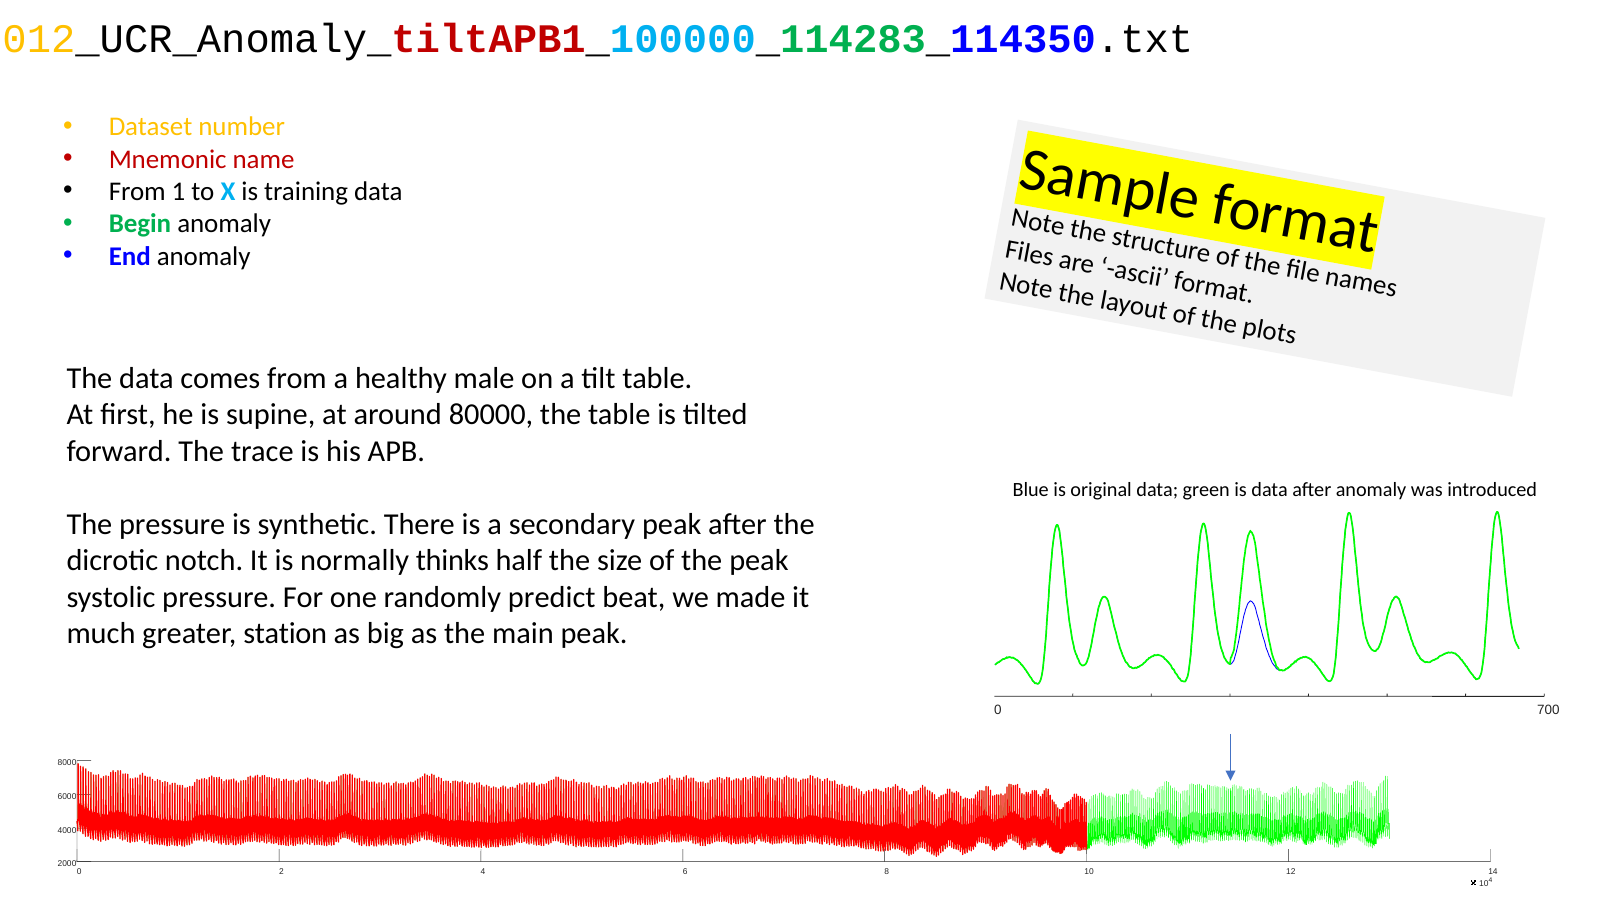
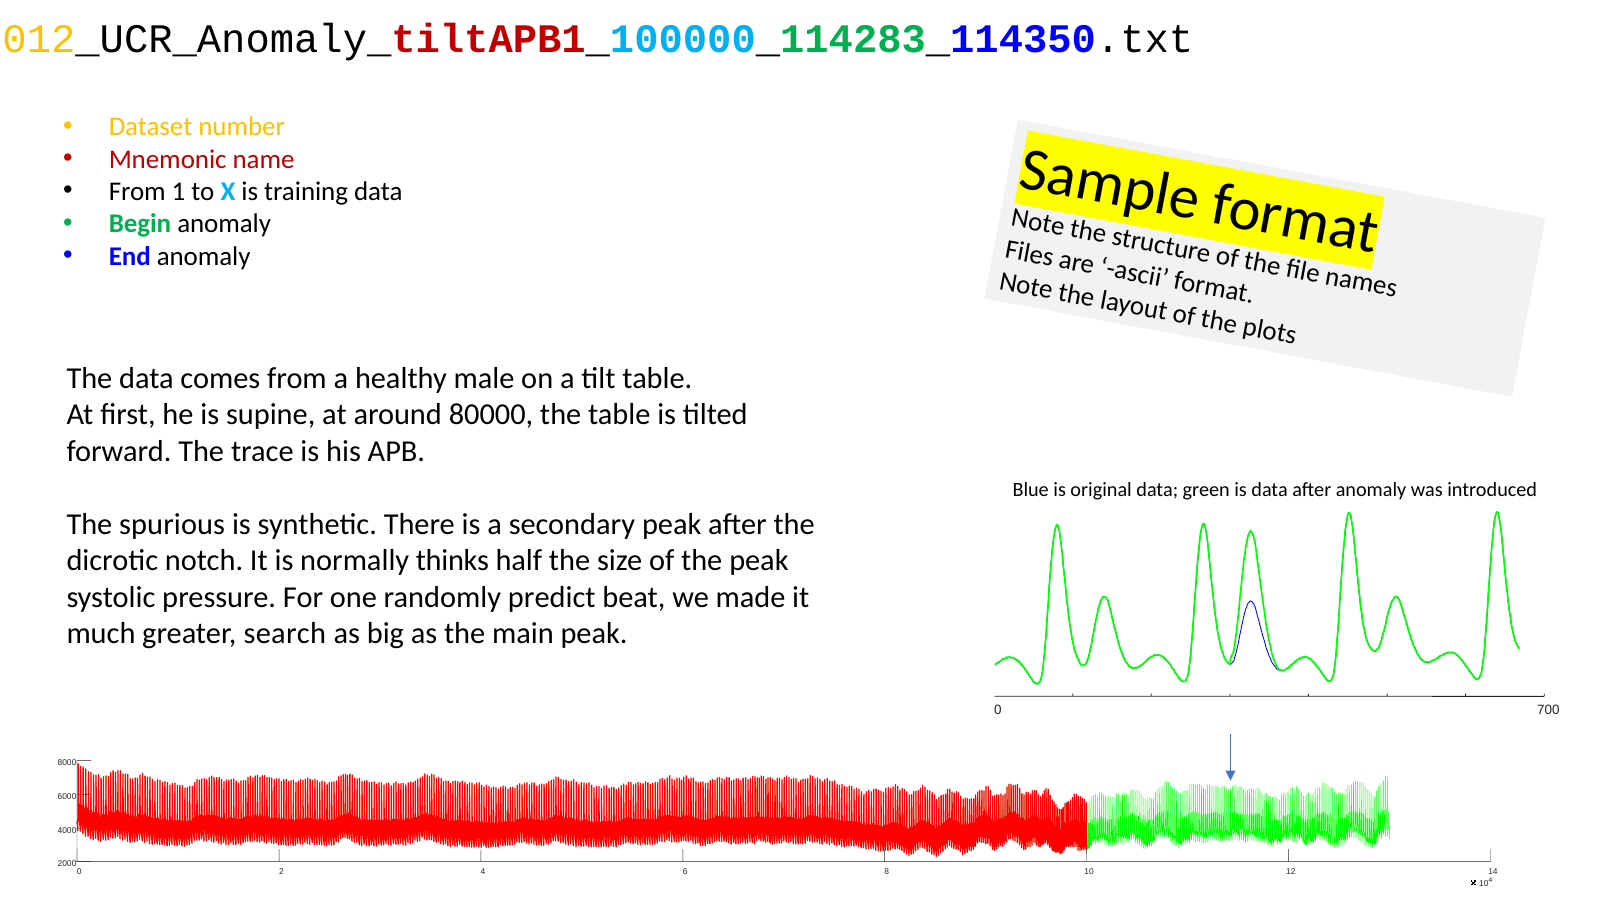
The pressure: pressure -> spurious
station: station -> search
